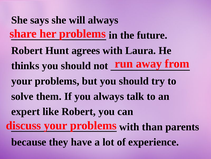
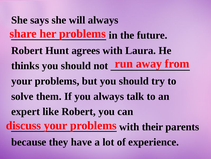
than: than -> their
